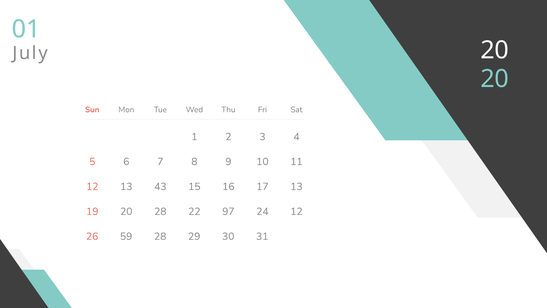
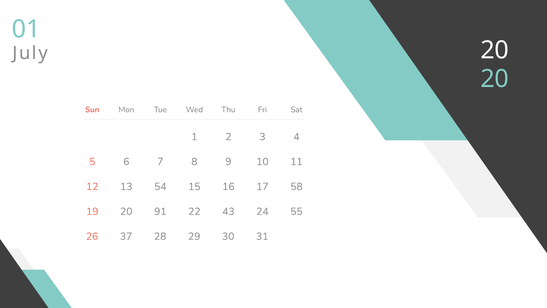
43: 43 -> 54
17 13: 13 -> 58
20 28: 28 -> 91
97: 97 -> 43
24 12: 12 -> 55
59: 59 -> 37
